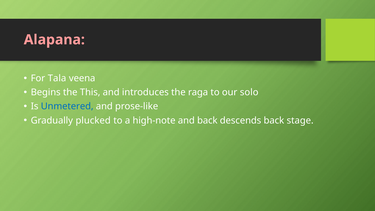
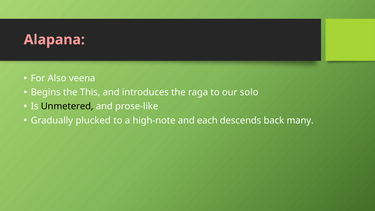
Tala: Tala -> Also
Unmetered colour: blue -> black
and back: back -> each
stage: stage -> many
